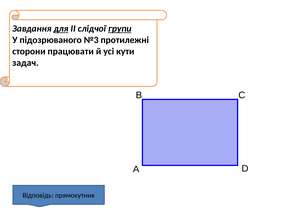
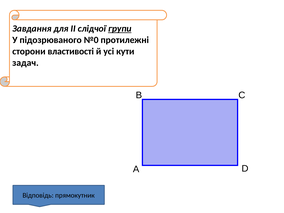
для underline: present -> none
№3: №3 -> №0
працювати: працювати -> властивості
